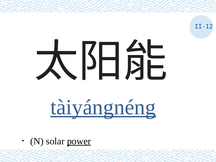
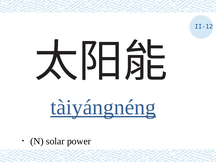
power underline: present -> none
